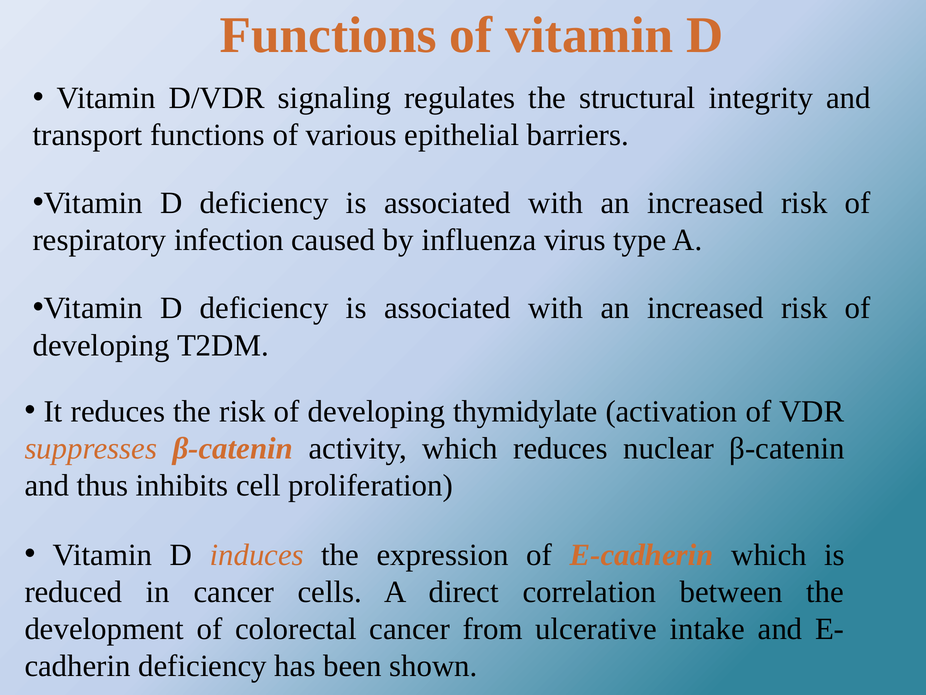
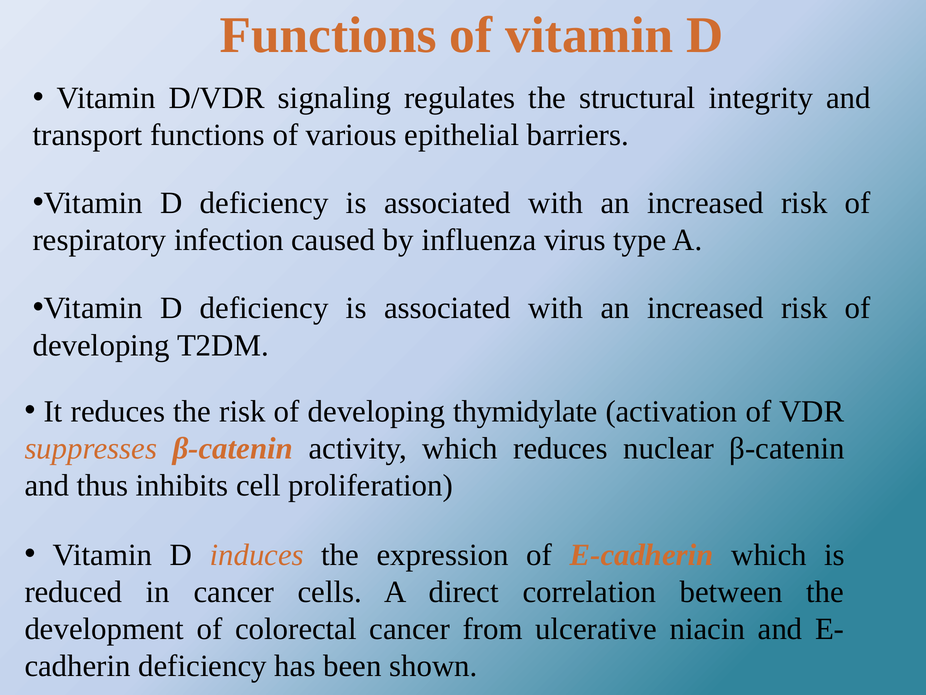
intake: intake -> niacin
